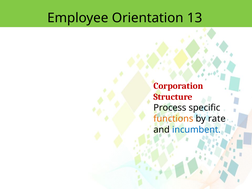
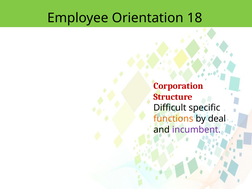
13: 13 -> 18
Process: Process -> Difficult
rate: rate -> deal
incumbent colour: blue -> purple
